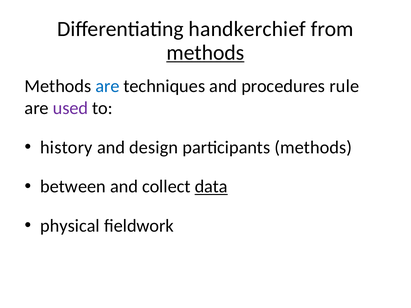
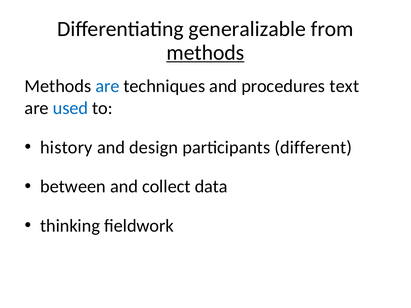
handkerchief: handkerchief -> generalizable
rule: rule -> text
used colour: purple -> blue
participants methods: methods -> different
data underline: present -> none
physical: physical -> thinking
